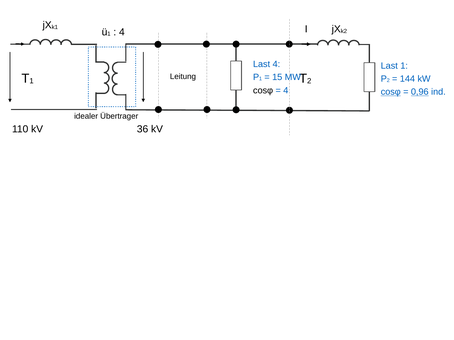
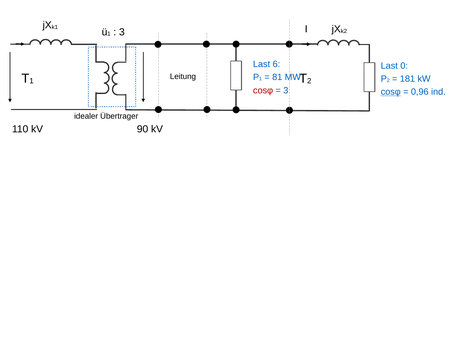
4 at (122, 32): 4 -> 3
Last 4: 4 -> 6
Last 1: 1 -> 0
15: 15 -> 81
144: 144 -> 181
cosφ at (263, 90) colour: black -> red
4 at (286, 90): 4 -> 3
0,96 underline: present -> none
36: 36 -> 90
